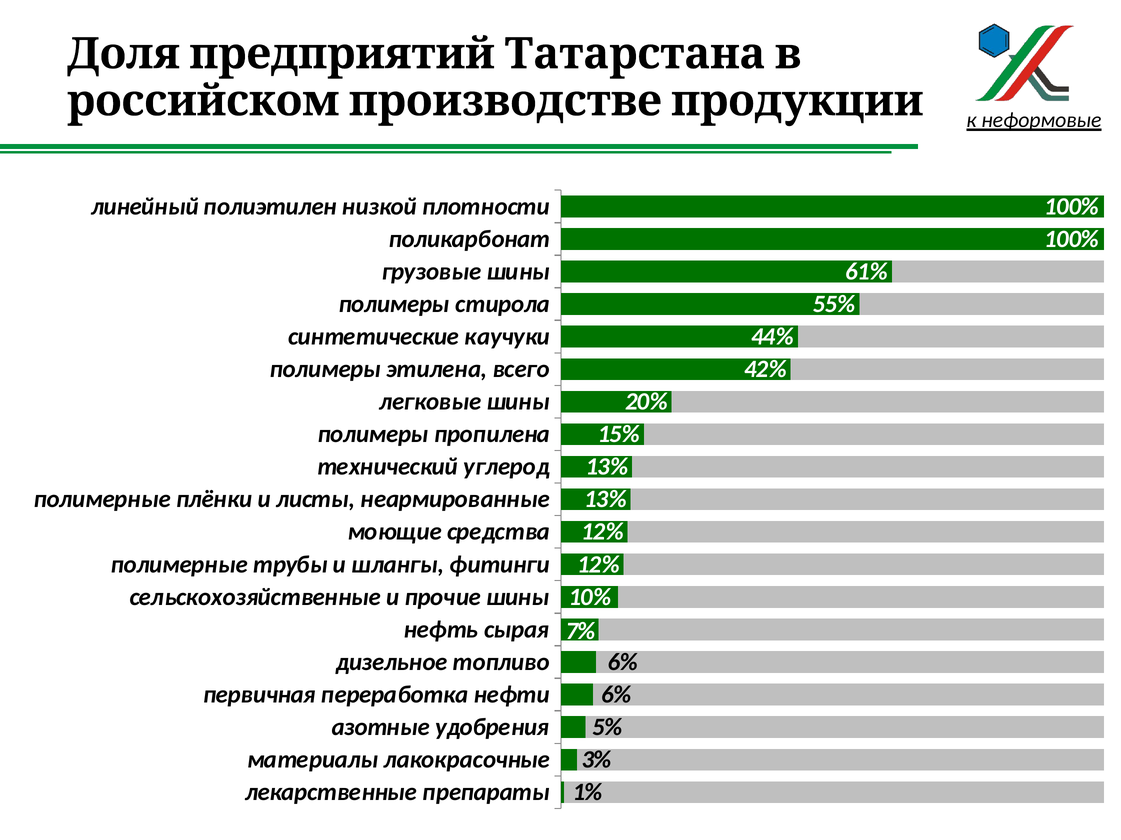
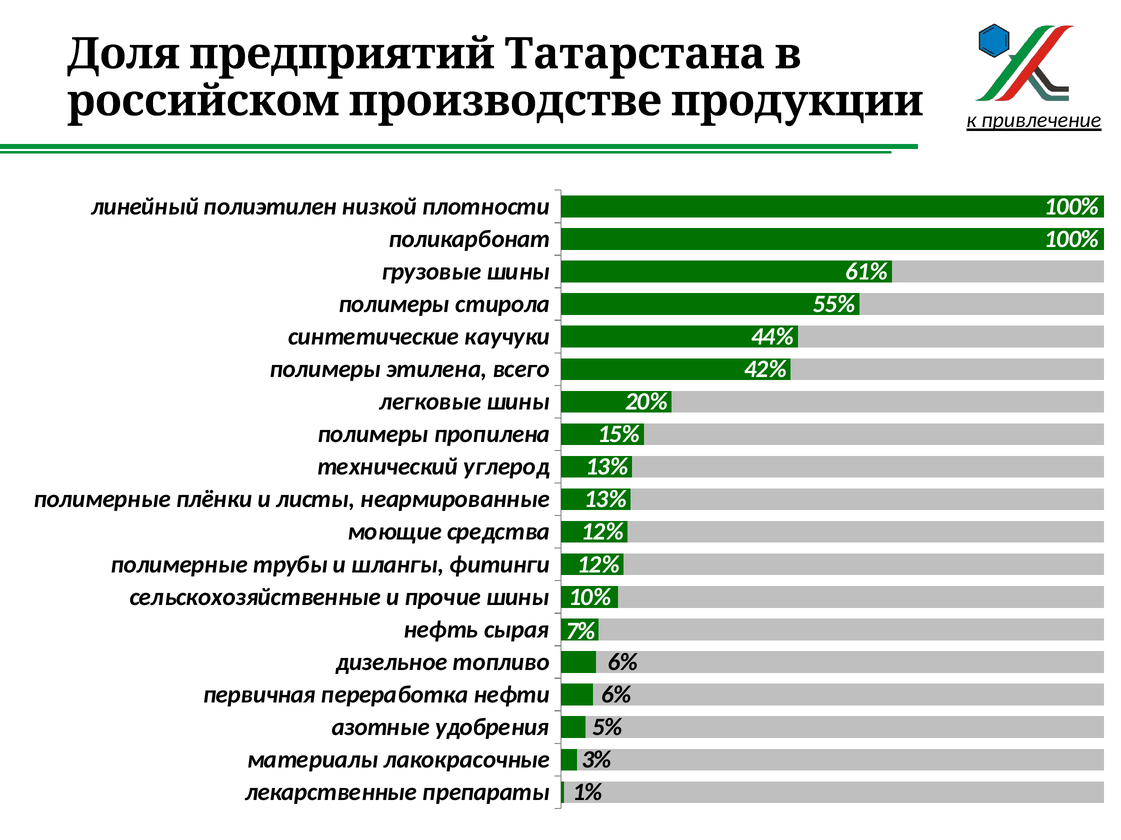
неформовые: неформовые -> привлечение
